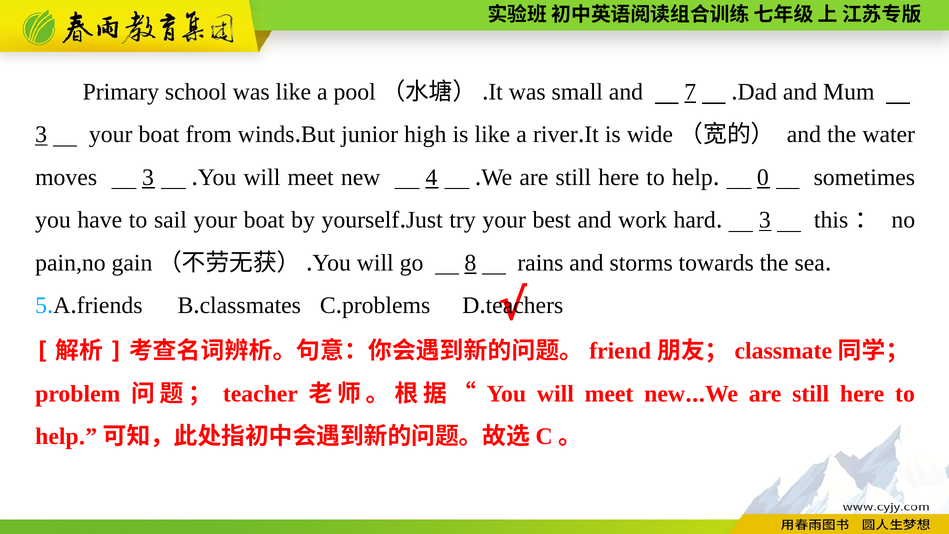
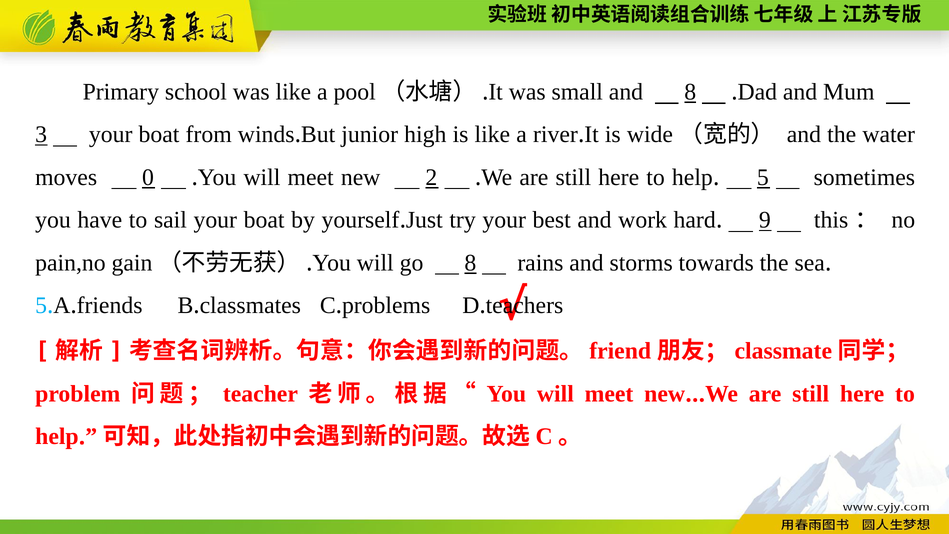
and 7: 7 -> 8
moves 3: 3 -> 0
4: 4 -> 2
0 at (763, 177): 0 -> 5
3 at (765, 220): 3 -> 9
